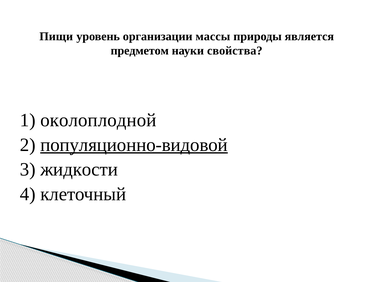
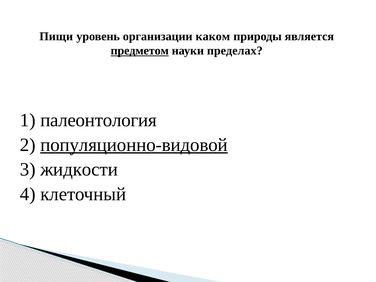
массы: массы -> каком
предметом underline: none -> present
свойства: свойства -> пределах
околоплодной: околоплодной -> палеонтология
